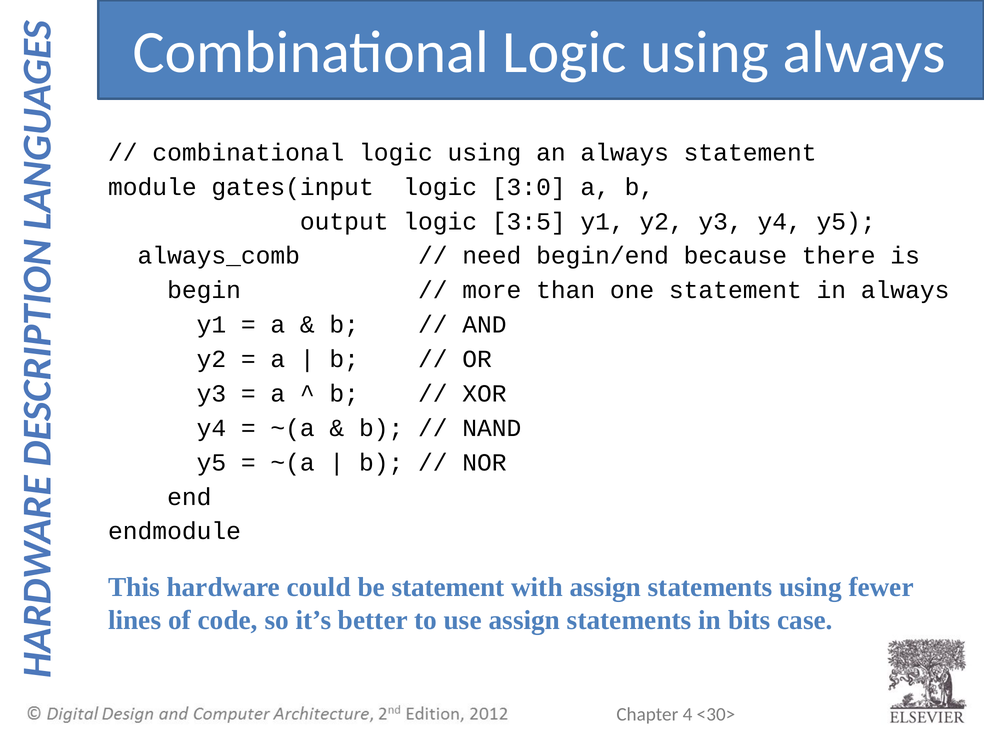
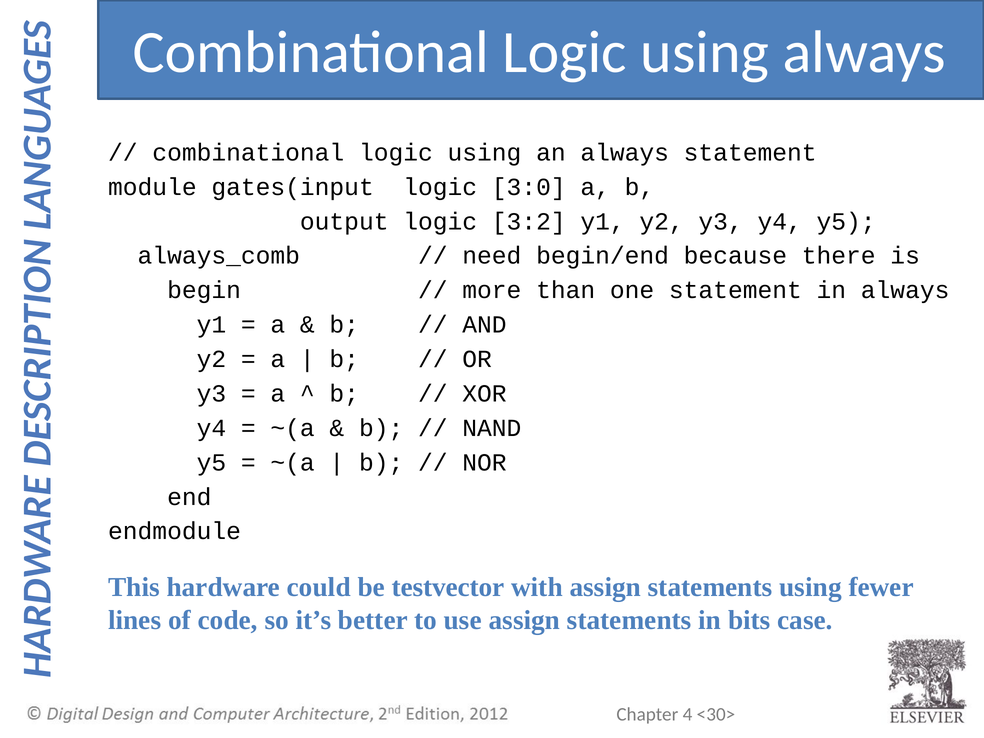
3:5: 3:5 -> 3:2
be statement: statement -> testvector
